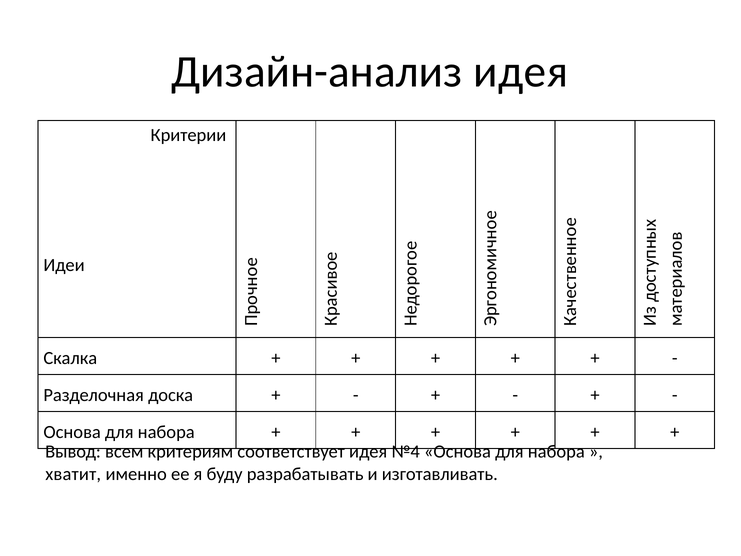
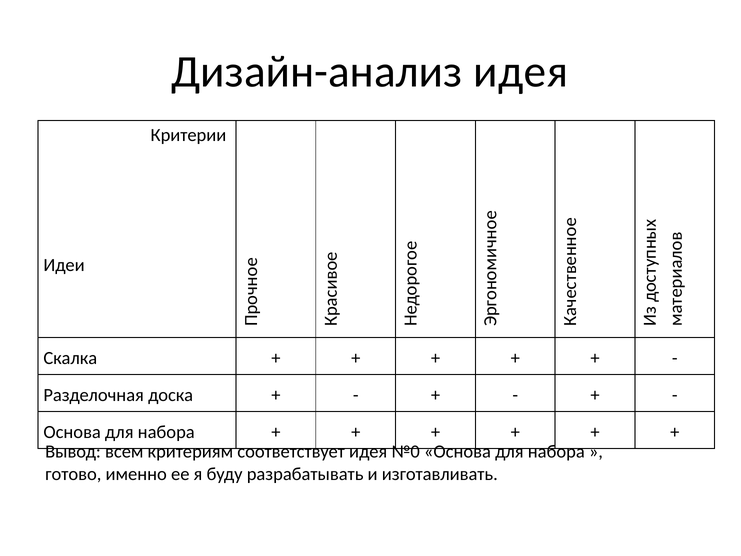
№4: №4 -> №0
хватит: хватит -> готово
